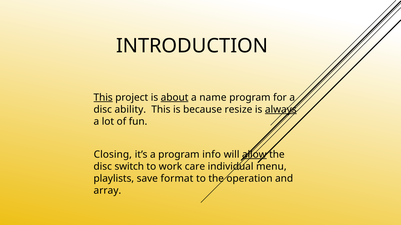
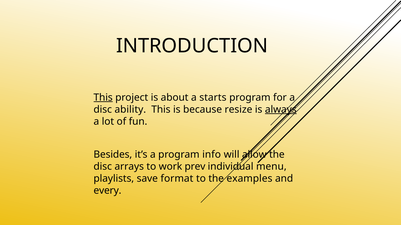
about underline: present -> none
name: name -> starts
Closing: Closing -> Besides
allow underline: present -> none
switch: switch -> arrays
care: care -> prev
operation: operation -> examples
array: array -> every
